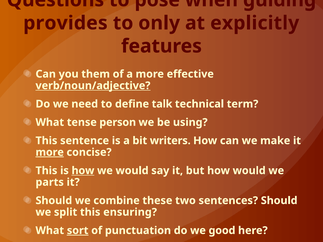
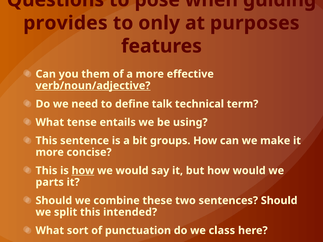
explicitly: explicitly -> purposes
person: person -> entails
writers: writers -> groups
more at (50, 152) underline: present -> none
ensuring: ensuring -> intended
sort underline: present -> none
good: good -> class
